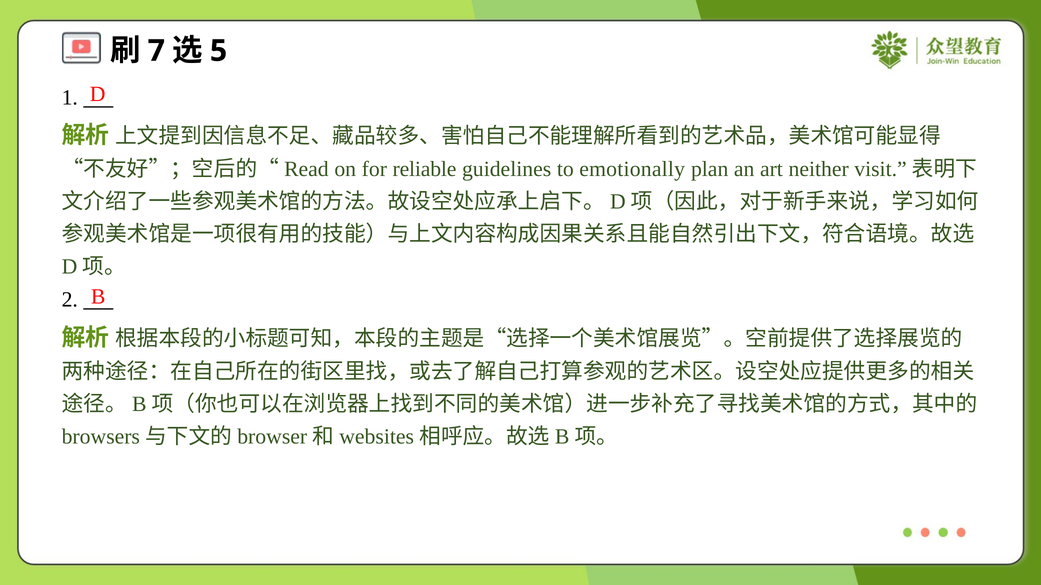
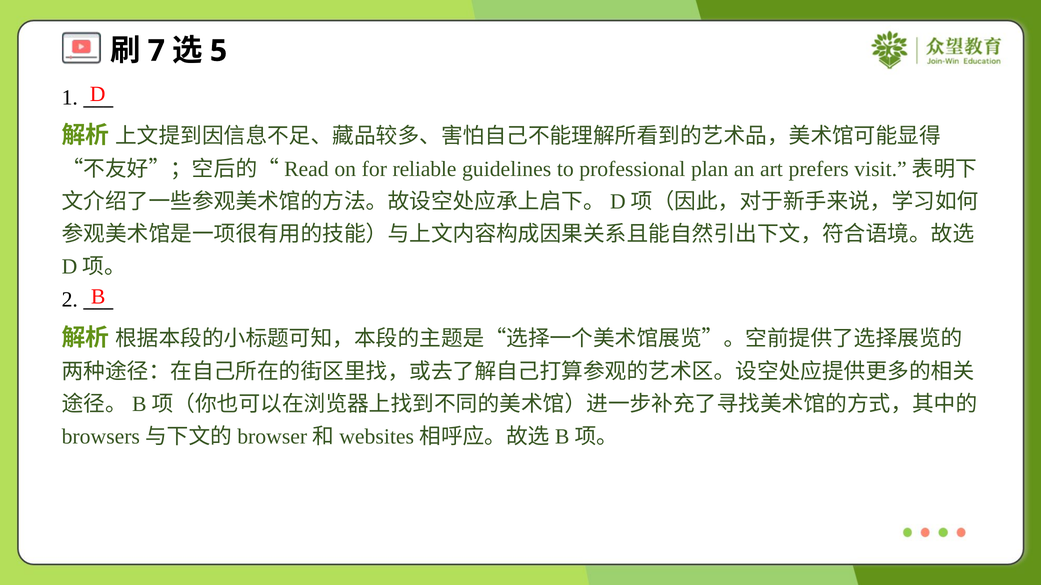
emotionally: emotionally -> professional
neither: neither -> prefers
